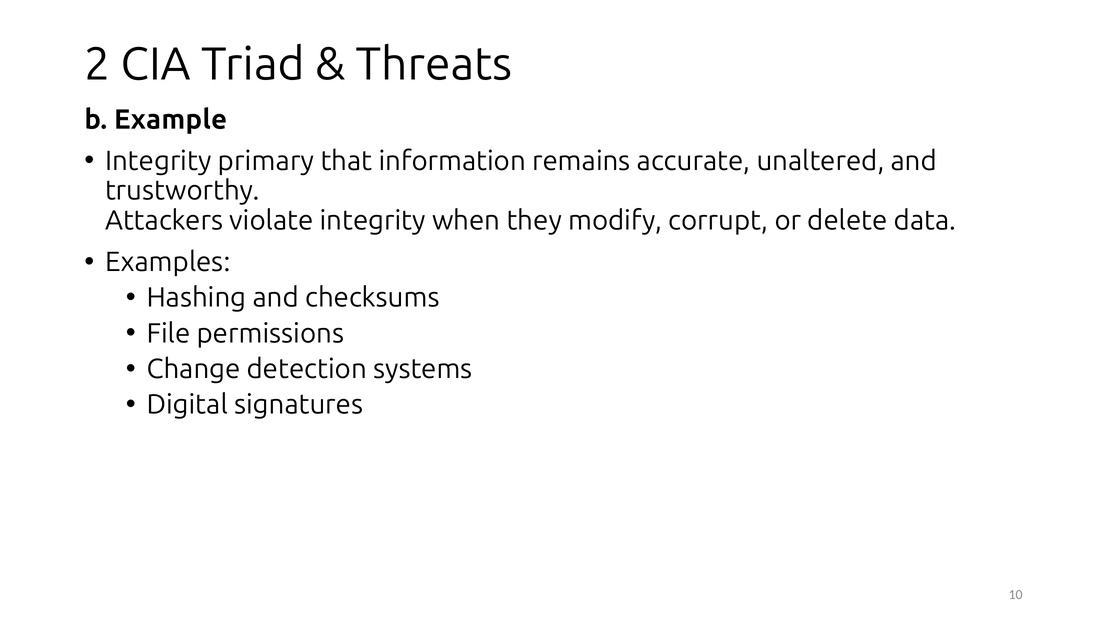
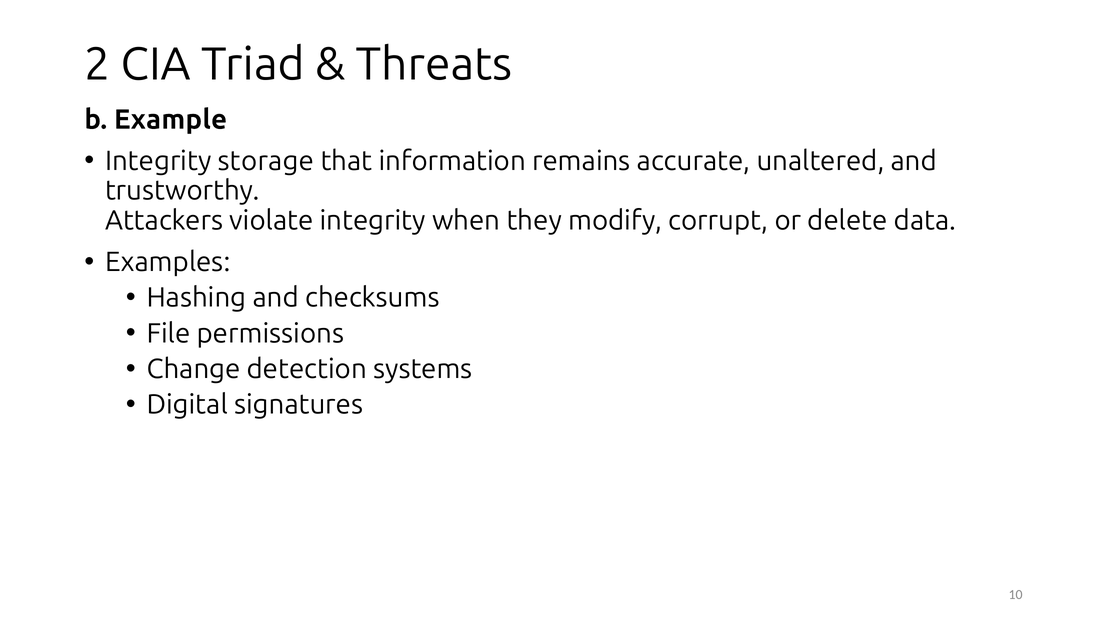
primary: primary -> storage
